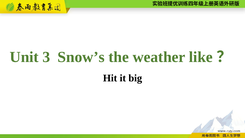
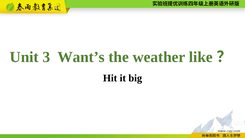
Snow’s: Snow’s -> Want’s
